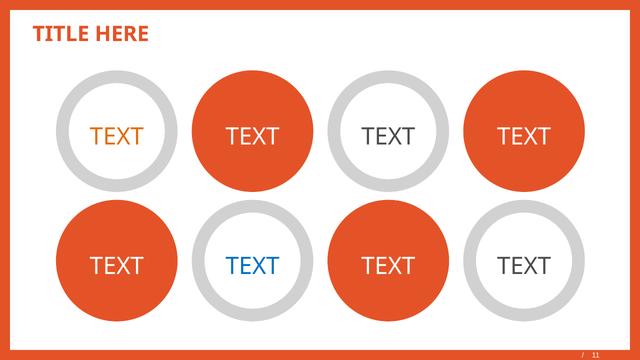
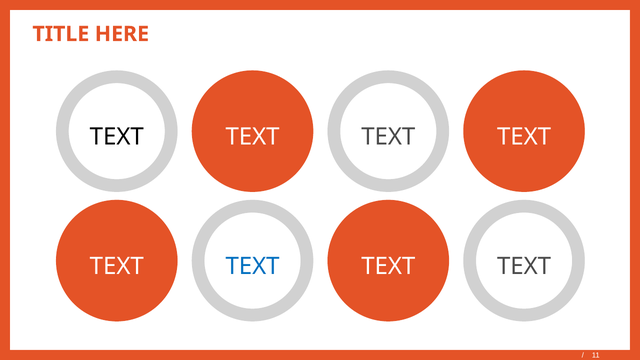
TEXT at (117, 137) colour: orange -> black
